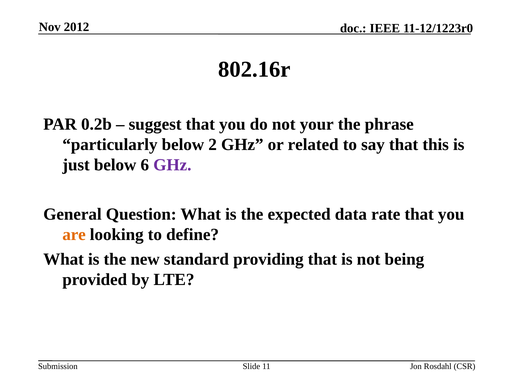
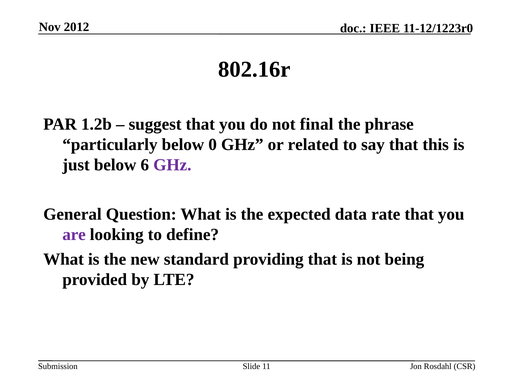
0.2b: 0.2b -> 1.2b
your: your -> final
2: 2 -> 0
are colour: orange -> purple
